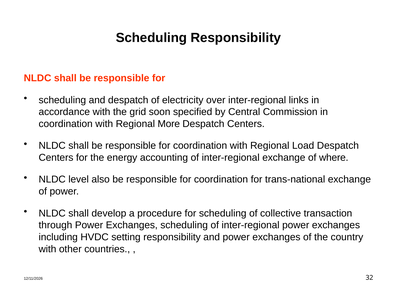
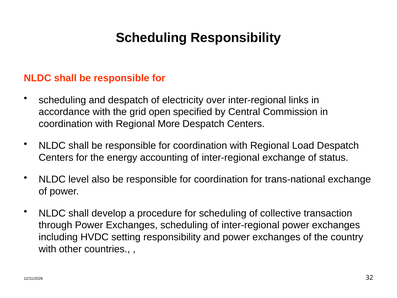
soon: soon -> open
where: where -> status
